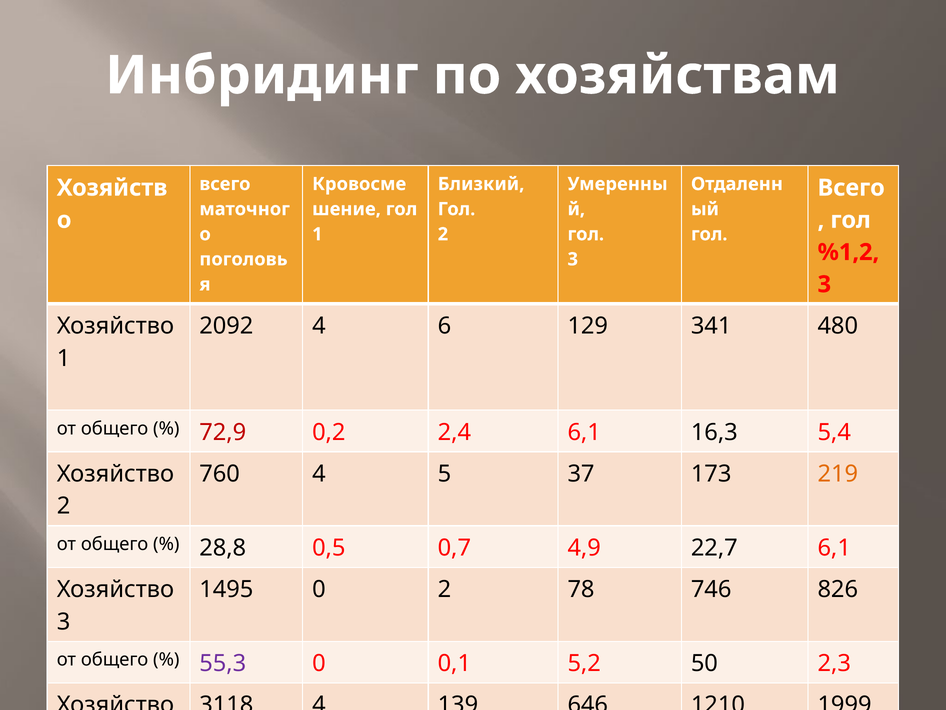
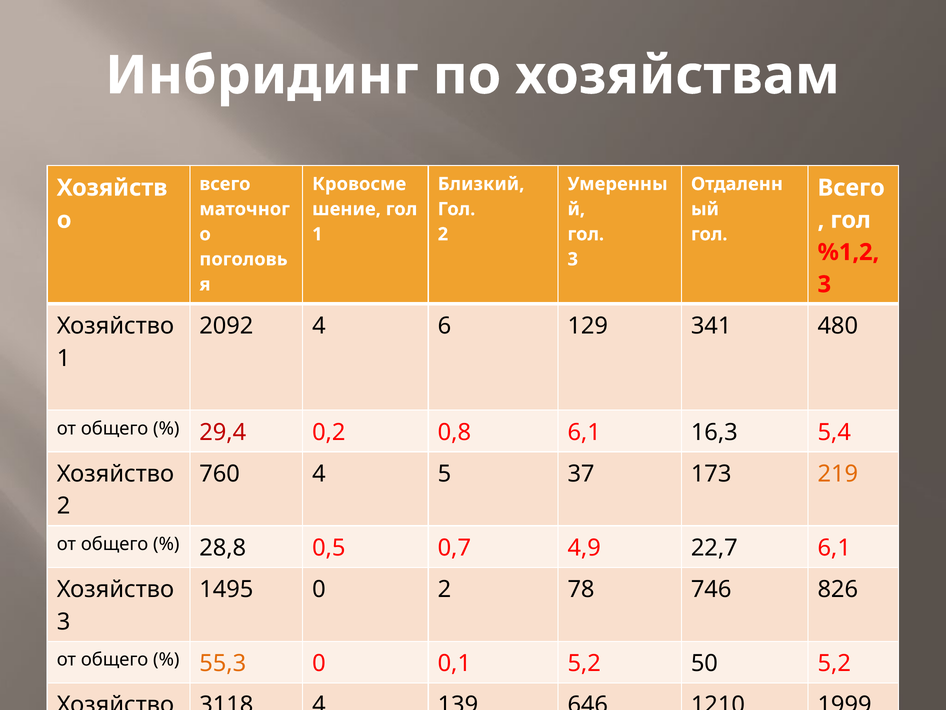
72,9: 72,9 -> 29,4
0,2 2,4: 2,4 -> 0,8
55,3 colour: purple -> orange
50 2,3: 2,3 -> 5,2
